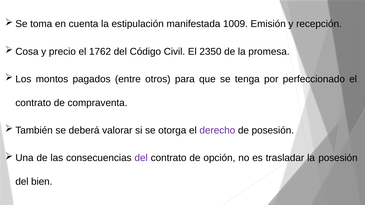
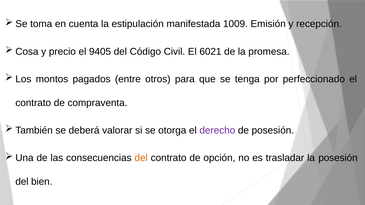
1762: 1762 -> 9405
2350: 2350 -> 6021
del at (141, 158) colour: purple -> orange
